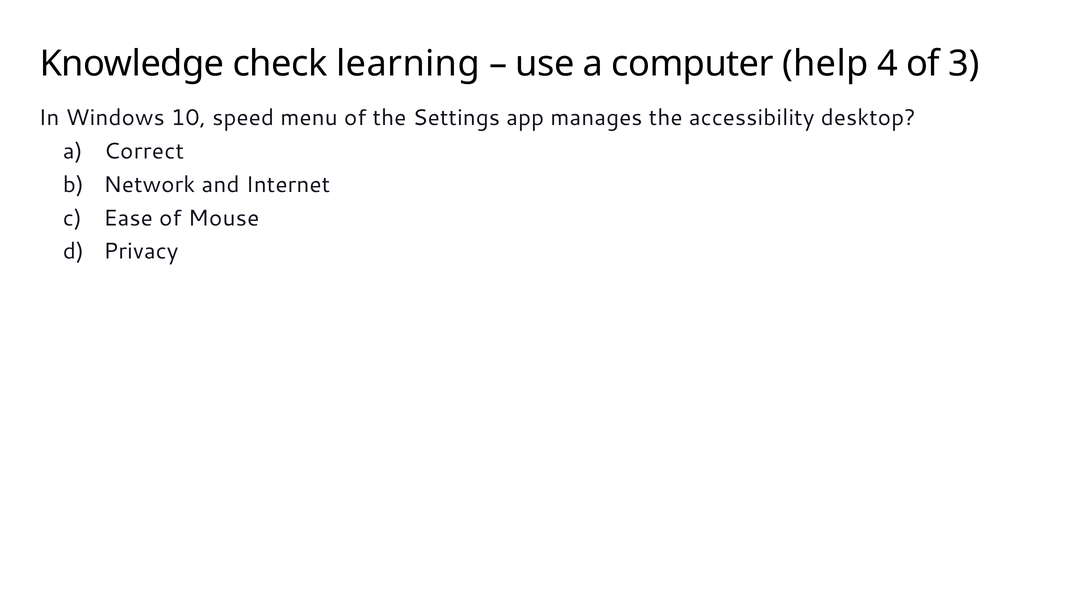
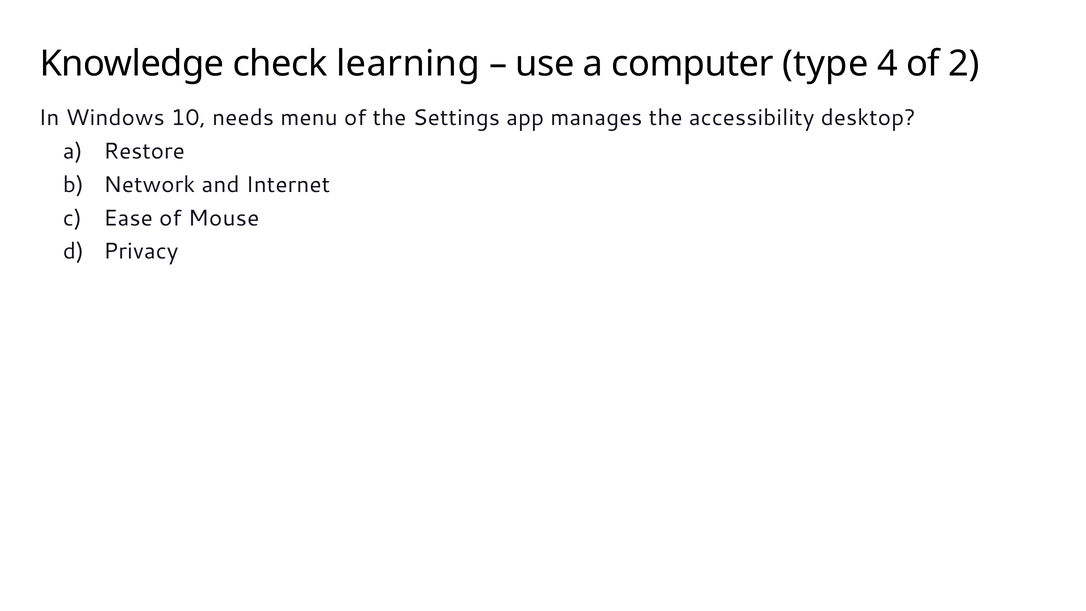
help: help -> type
3: 3 -> 2
speed: speed -> needs
Correct: Correct -> Restore
